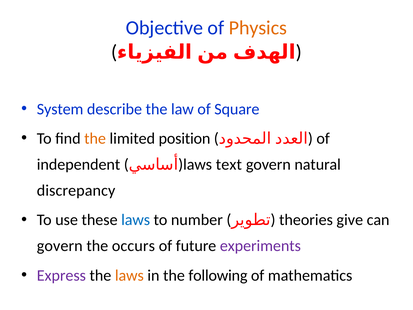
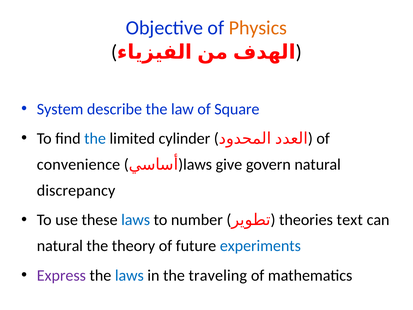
the at (95, 138) colour: orange -> blue
position: position -> cylinder
independent: independent -> convenience
text: text -> give
give: give -> text
govern at (60, 246): govern -> natural
occurs: occurs -> theory
experiments colour: purple -> blue
laws at (129, 275) colour: orange -> blue
following: following -> traveling
